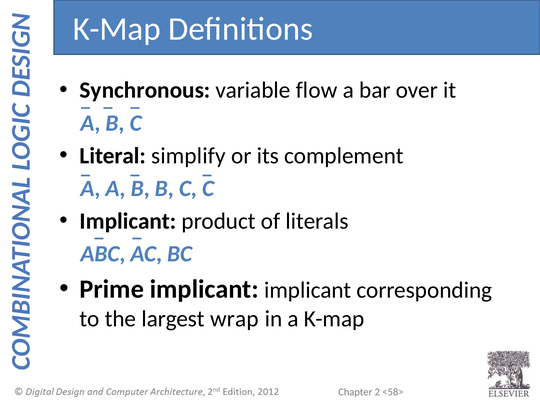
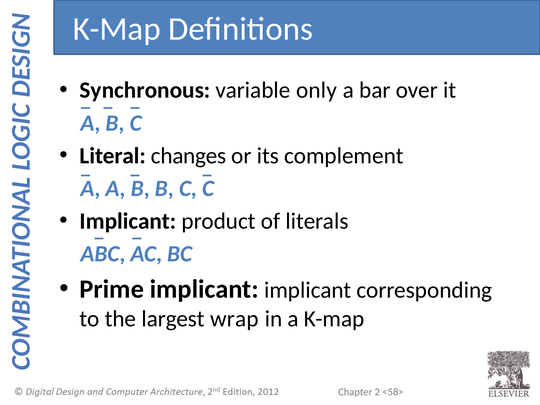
flow: flow -> only
simplify: simplify -> changes
